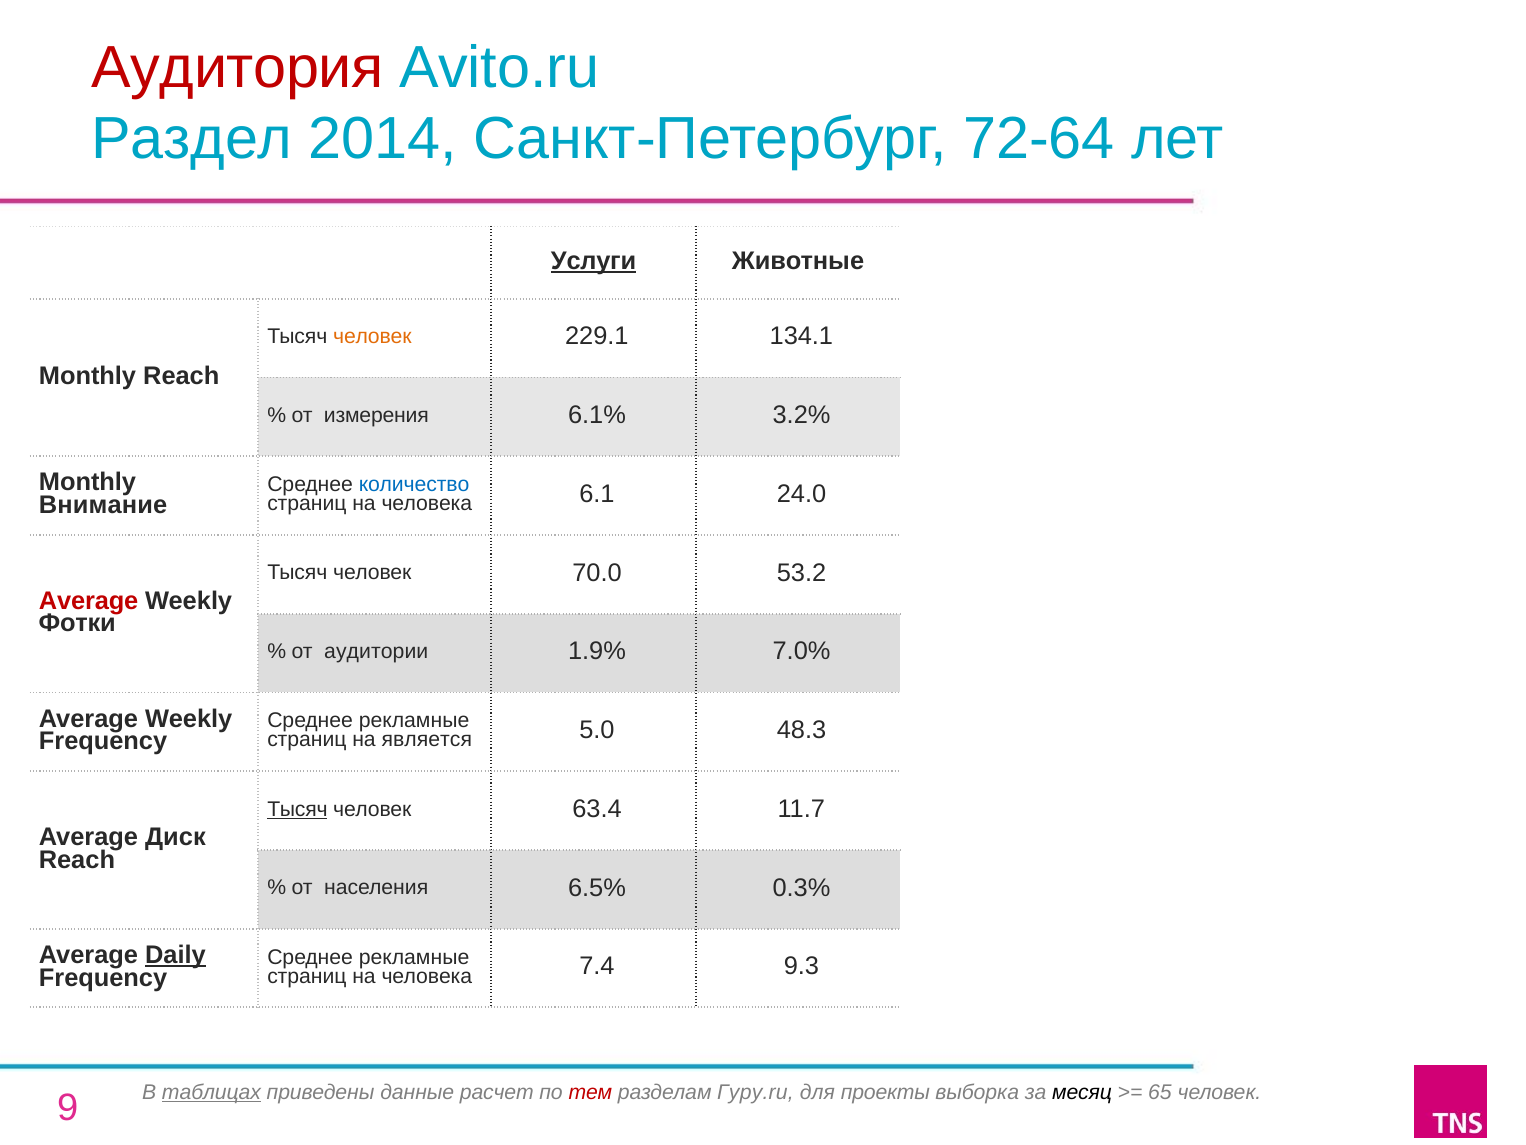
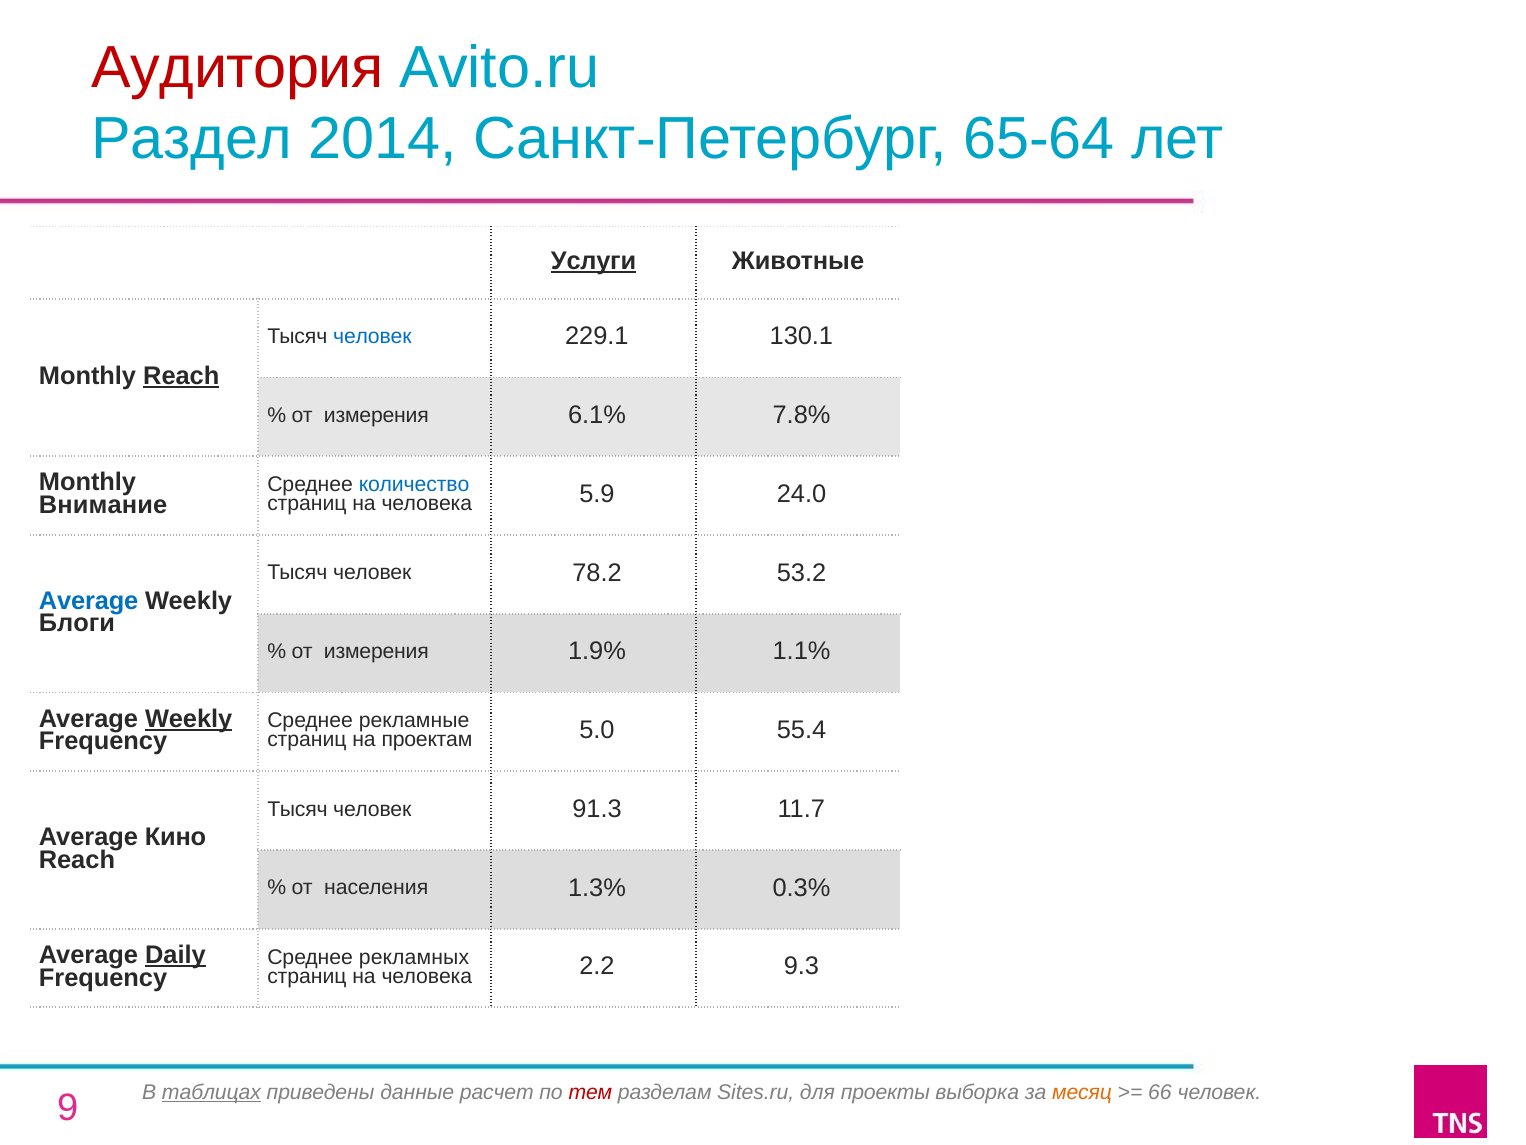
72-64: 72-64 -> 65-64
человек at (372, 337) colour: orange -> blue
134.1: 134.1 -> 130.1
Reach at (181, 376) underline: none -> present
3.2%: 3.2% -> 7.8%
6.1: 6.1 -> 5.9
70.0: 70.0 -> 78.2
Average at (89, 600) colour: red -> blue
Фотки: Фотки -> Блоги
аудитории at (376, 651): аудитории -> измерения
7.0%: 7.0% -> 1.1%
Weekly at (189, 719) underline: none -> present
является: является -> проектам
48.3: 48.3 -> 55.4
Тысяч at (297, 809) underline: present -> none
63.4: 63.4 -> 91.3
Диск: Диск -> Кино
6.5%: 6.5% -> 1.3%
рекламные at (414, 957): рекламные -> рекламных
7.4: 7.4 -> 2.2
Гуру.ru: Гуру.ru -> Sites.ru
месяц colour: black -> orange
65: 65 -> 66
